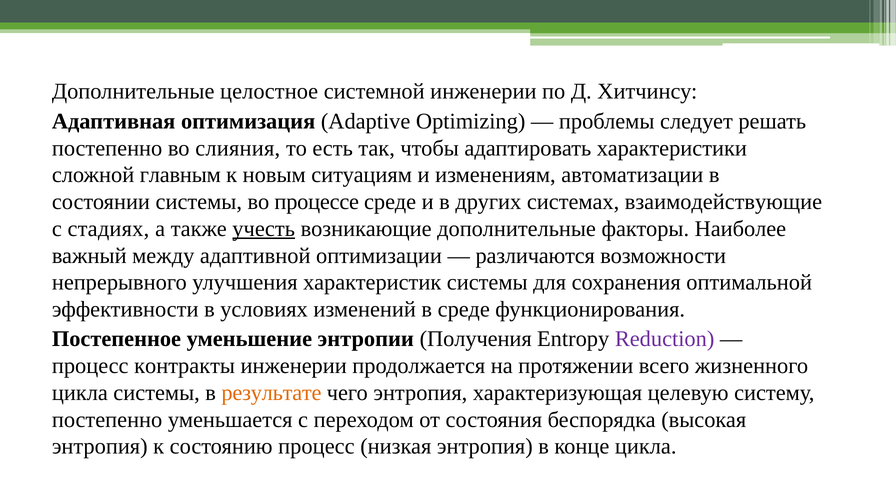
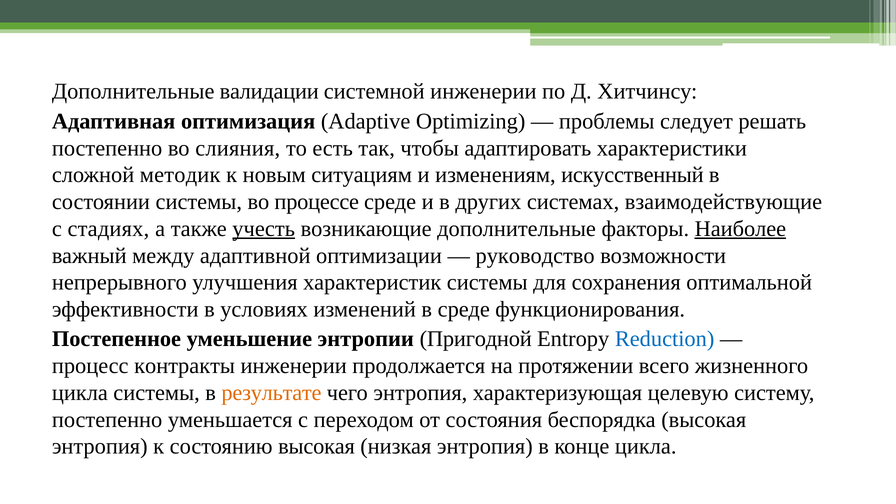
целостное: целостное -> валидации
главным: главным -> методик
автоматизации: автоматизации -> искусственный
Наиболее underline: none -> present
различаются: различаются -> руководство
Получения: Получения -> Пригодной
Reduction colour: purple -> blue
состоянию процесс: процесс -> высокая
